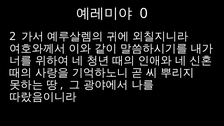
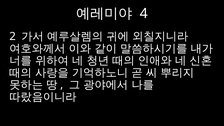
0: 0 -> 4
